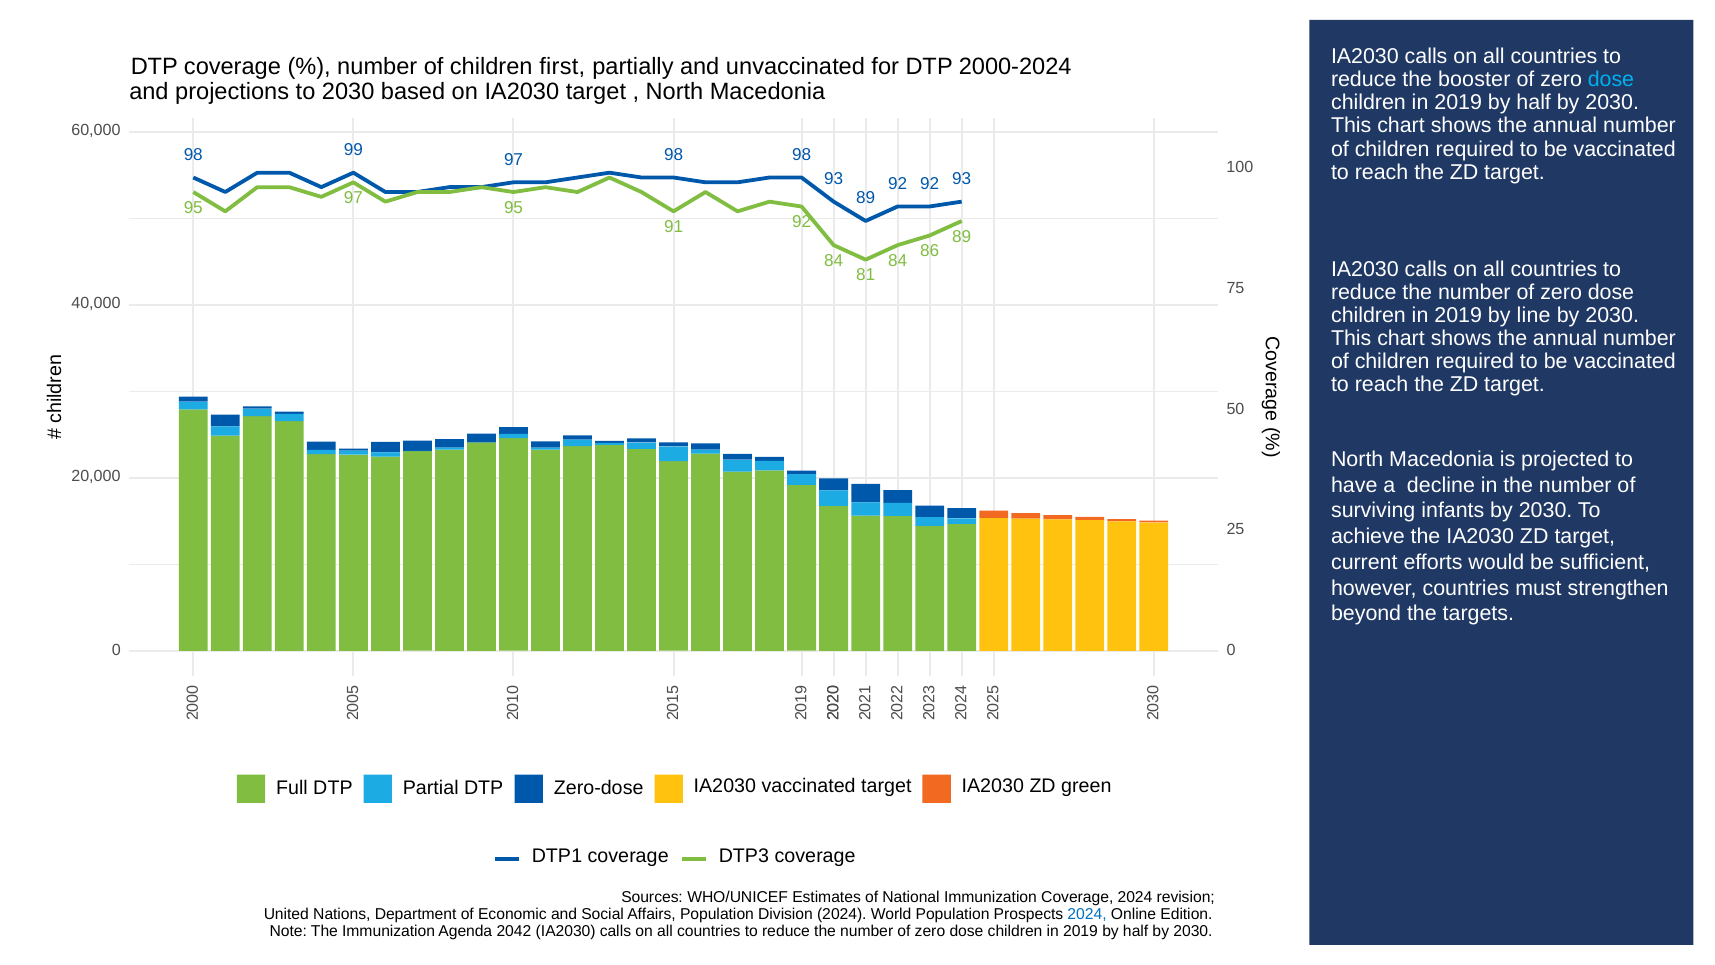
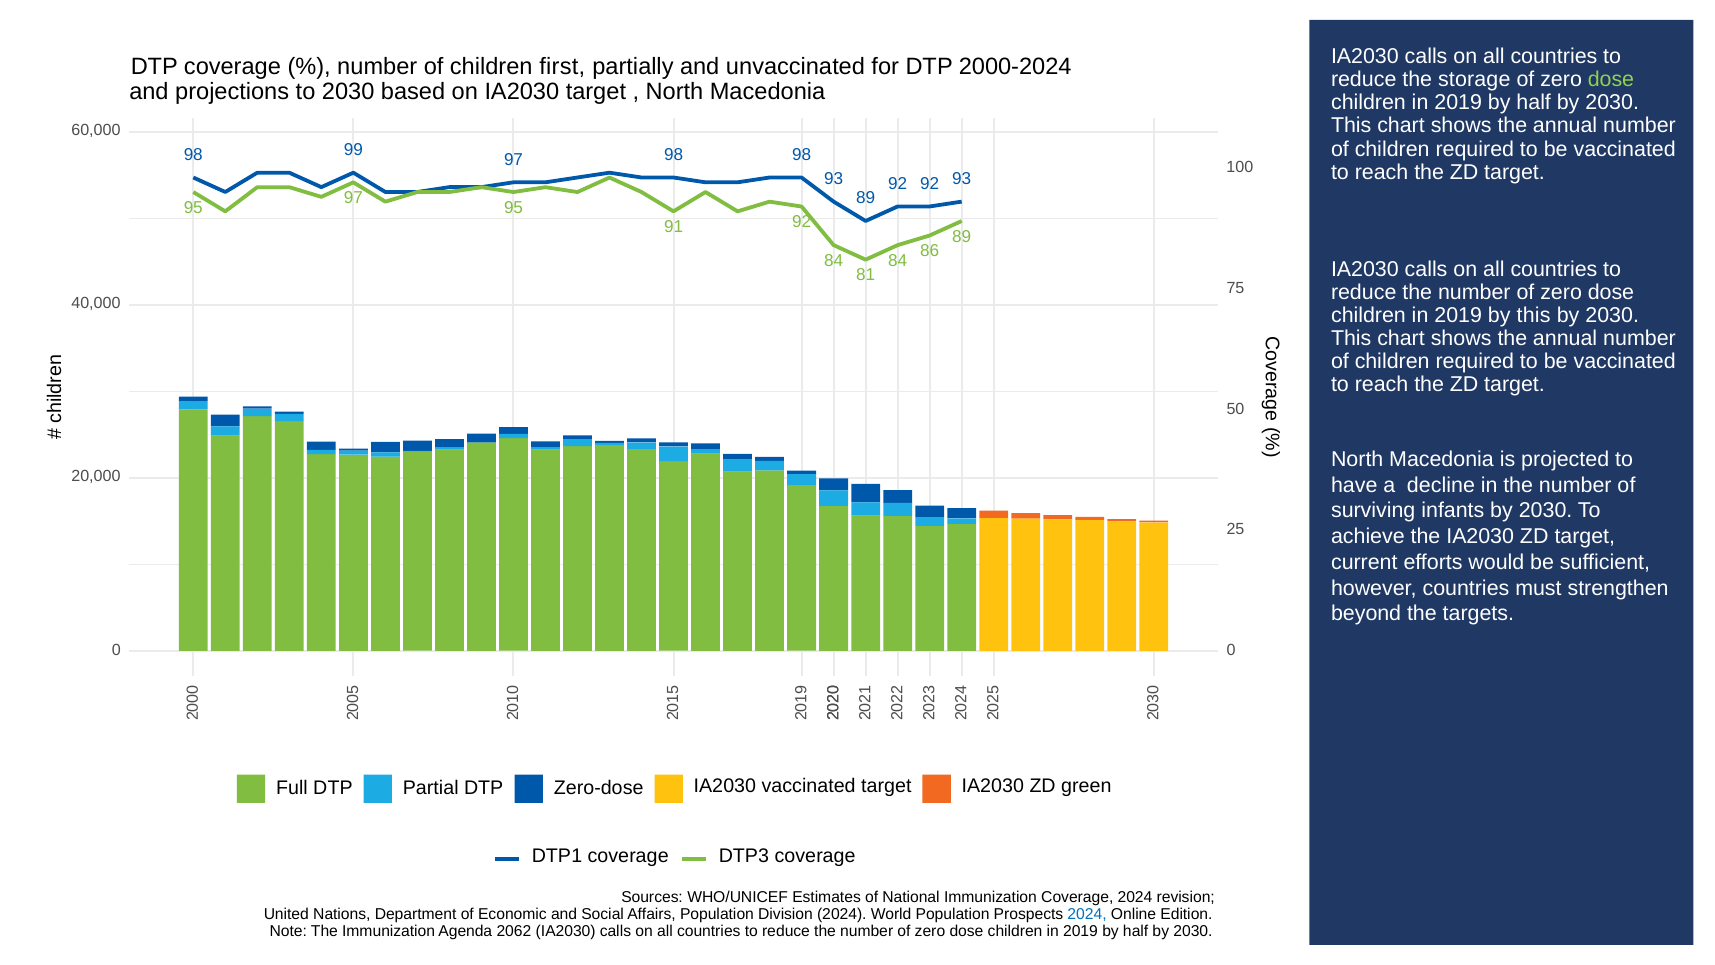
booster: booster -> storage
dose at (1611, 80) colour: light blue -> light green
by line: line -> this
2042: 2042 -> 2062
